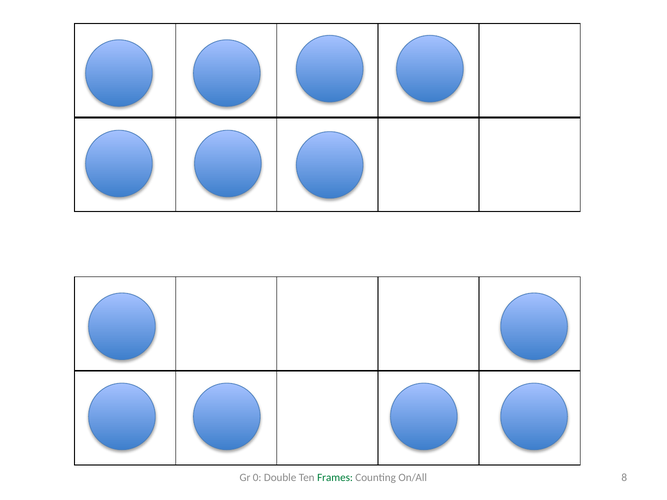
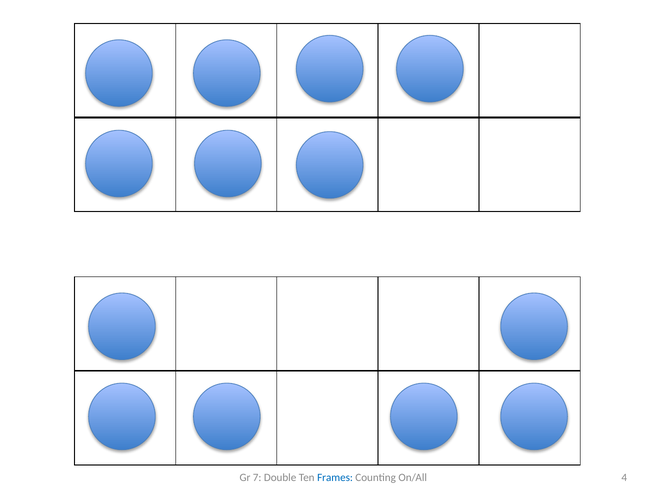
0: 0 -> 7
Frames colour: green -> blue
8: 8 -> 4
